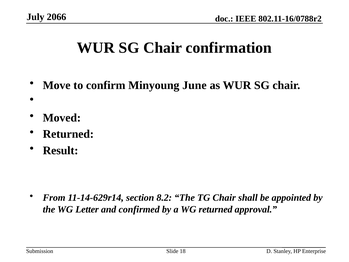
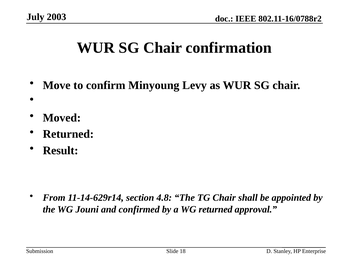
2066: 2066 -> 2003
June: June -> Levy
8.2: 8.2 -> 4.8
Letter: Letter -> Jouni
